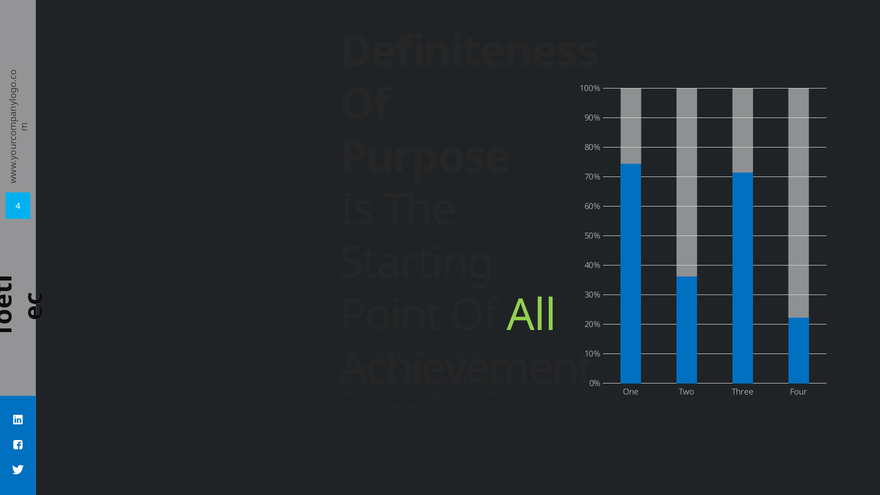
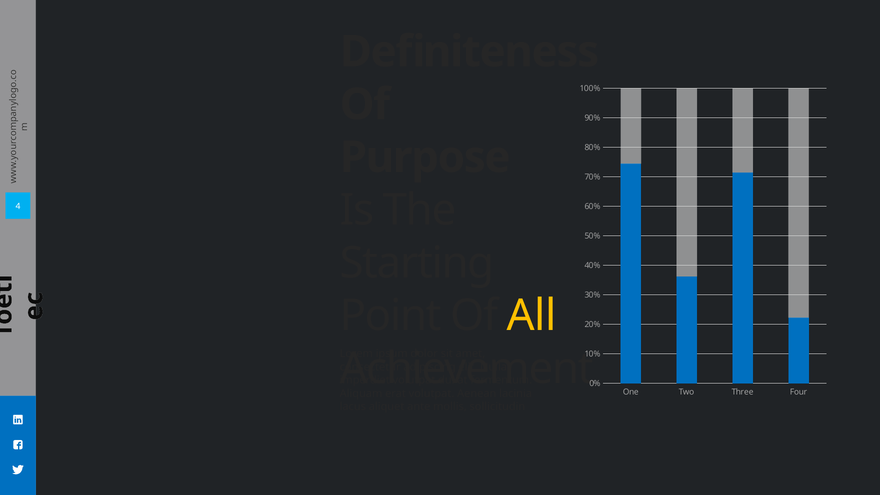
All colour: light green -> yellow
